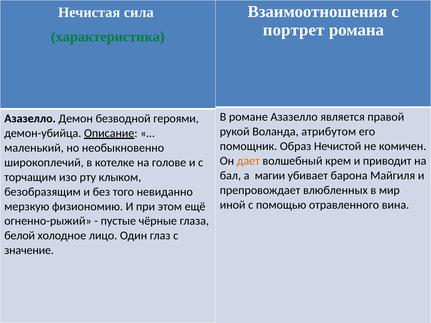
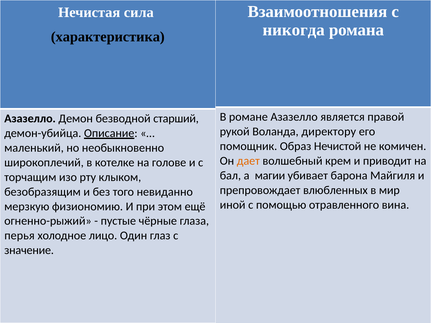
портрет: портрет -> никогда
характеристика colour: green -> black
героями: героями -> старший
атрибутом: атрибутом -> директору
белой: белой -> перья
